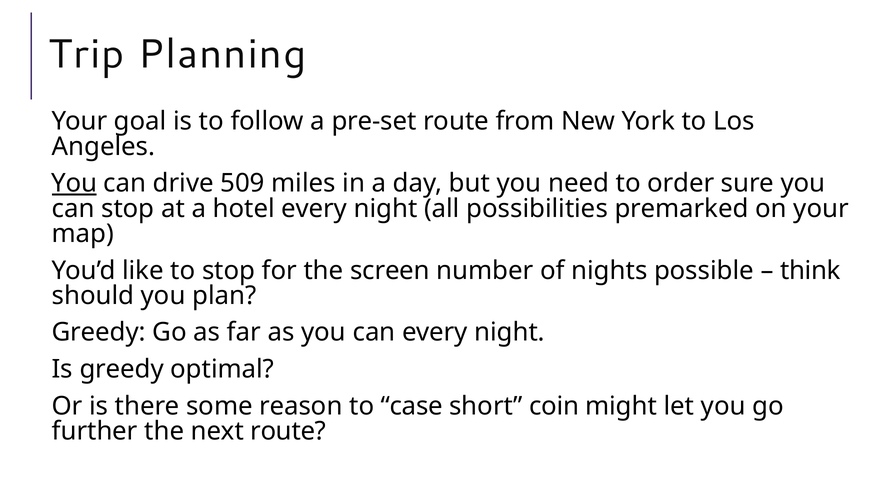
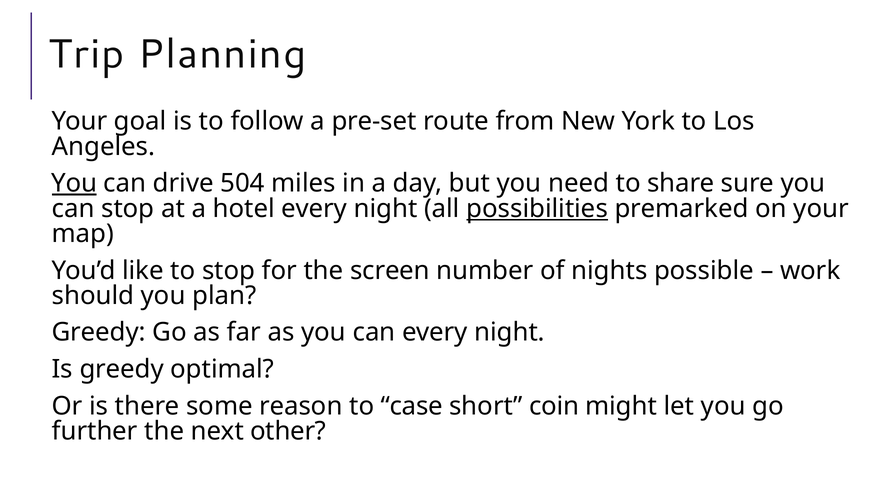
509: 509 -> 504
order: order -> share
possibilities underline: none -> present
think: think -> work
next route: route -> other
